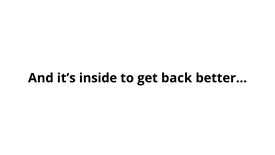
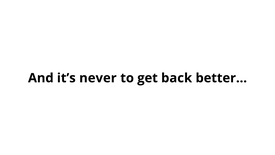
inside: inside -> never
